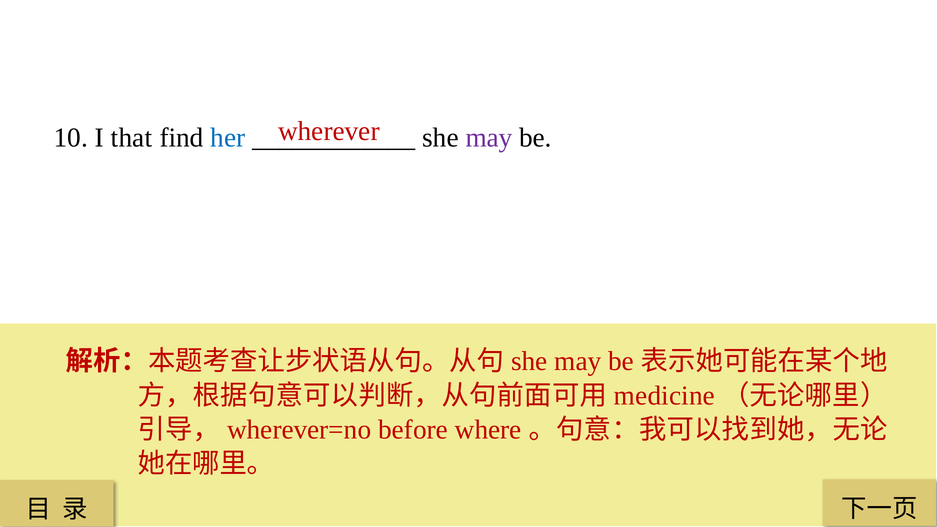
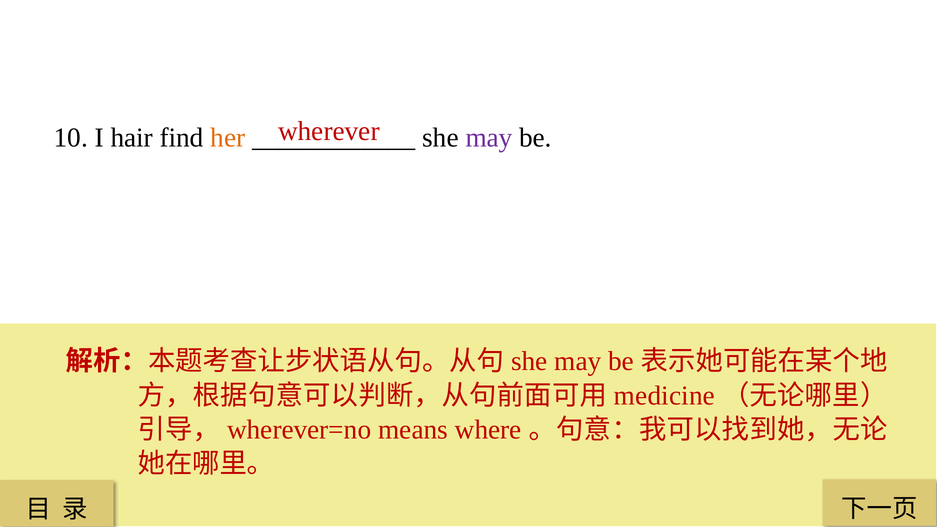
that: that -> hair
her colour: blue -> orange
before: before -> means
